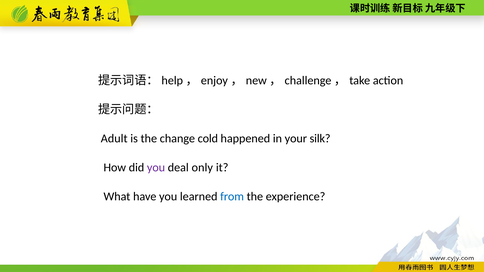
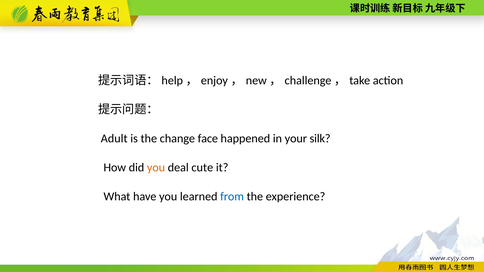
cold: cold -> face
you at (156, 168) colour: purple -> orange
only: only -> cute
